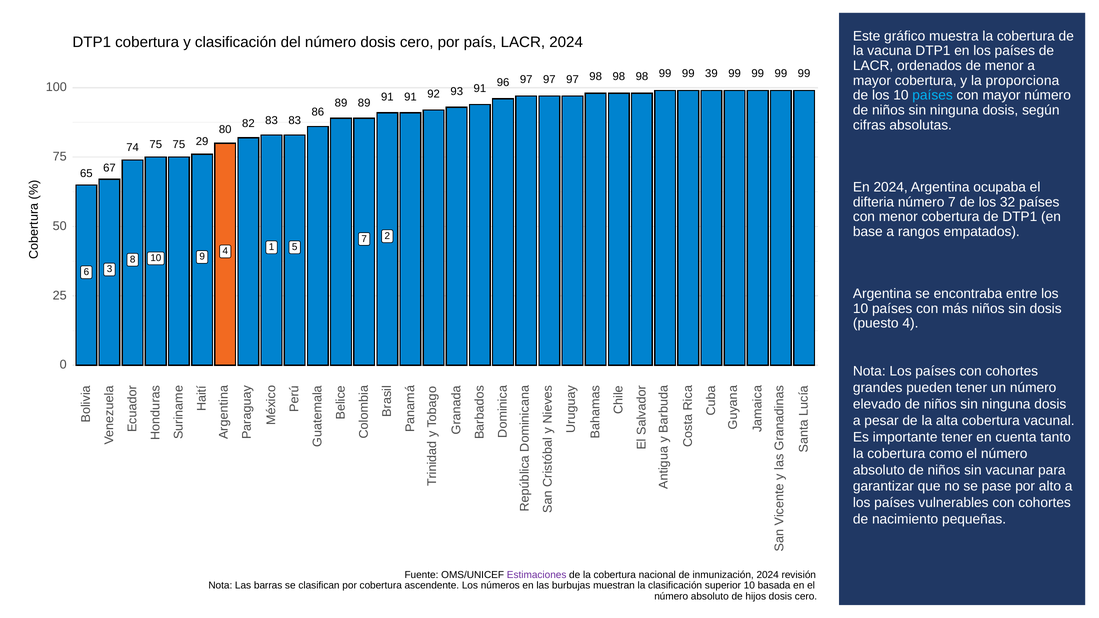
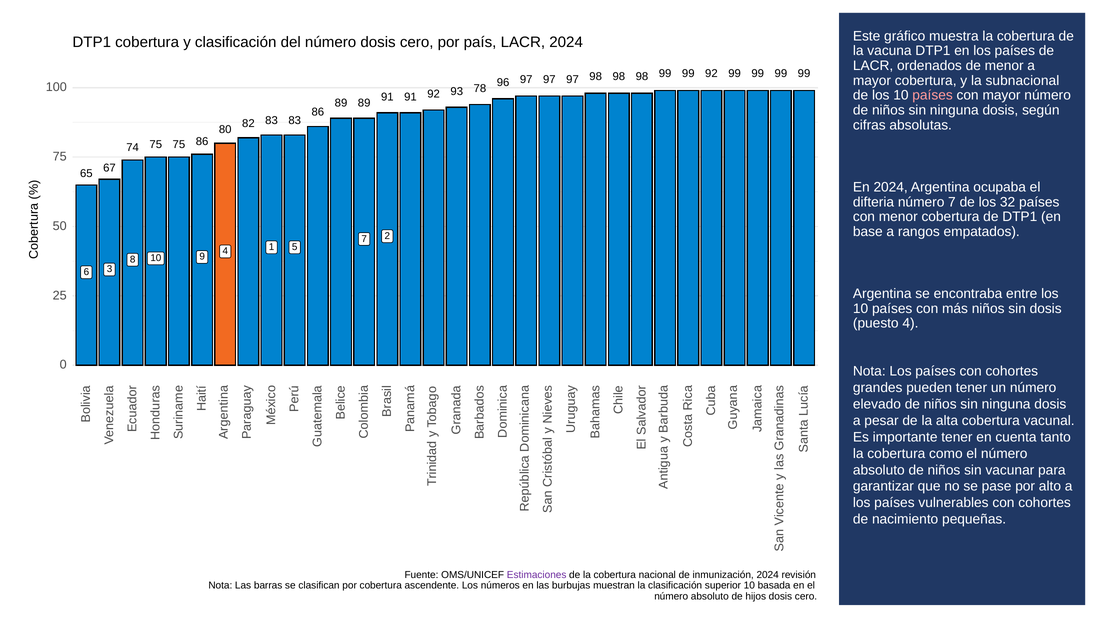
98 39: 39 -> 92
proporciona: proporciona -> subnacional
países at (933, 95) colour: light blue -> pink
93 91: 91 -> 78
75 29: 29 -> 86
